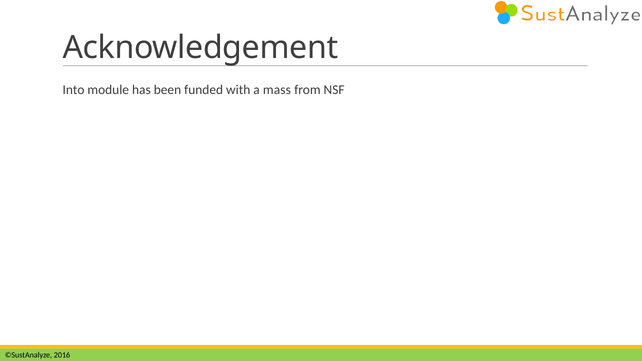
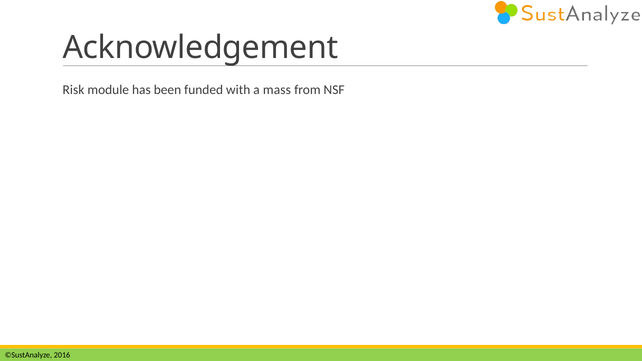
Into: Into -> Risk
